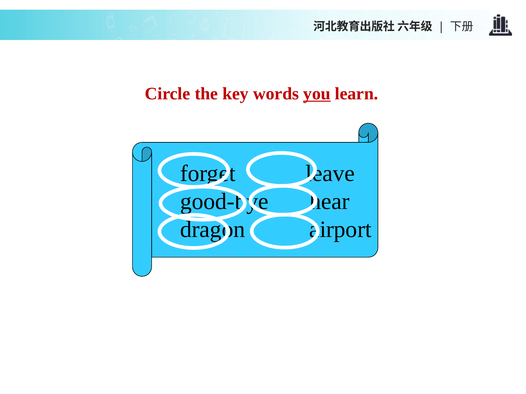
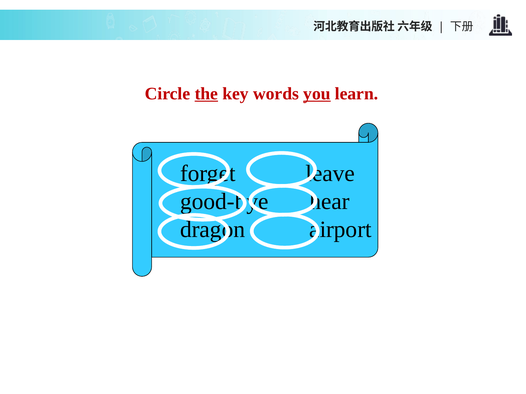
the underline: none -> present
